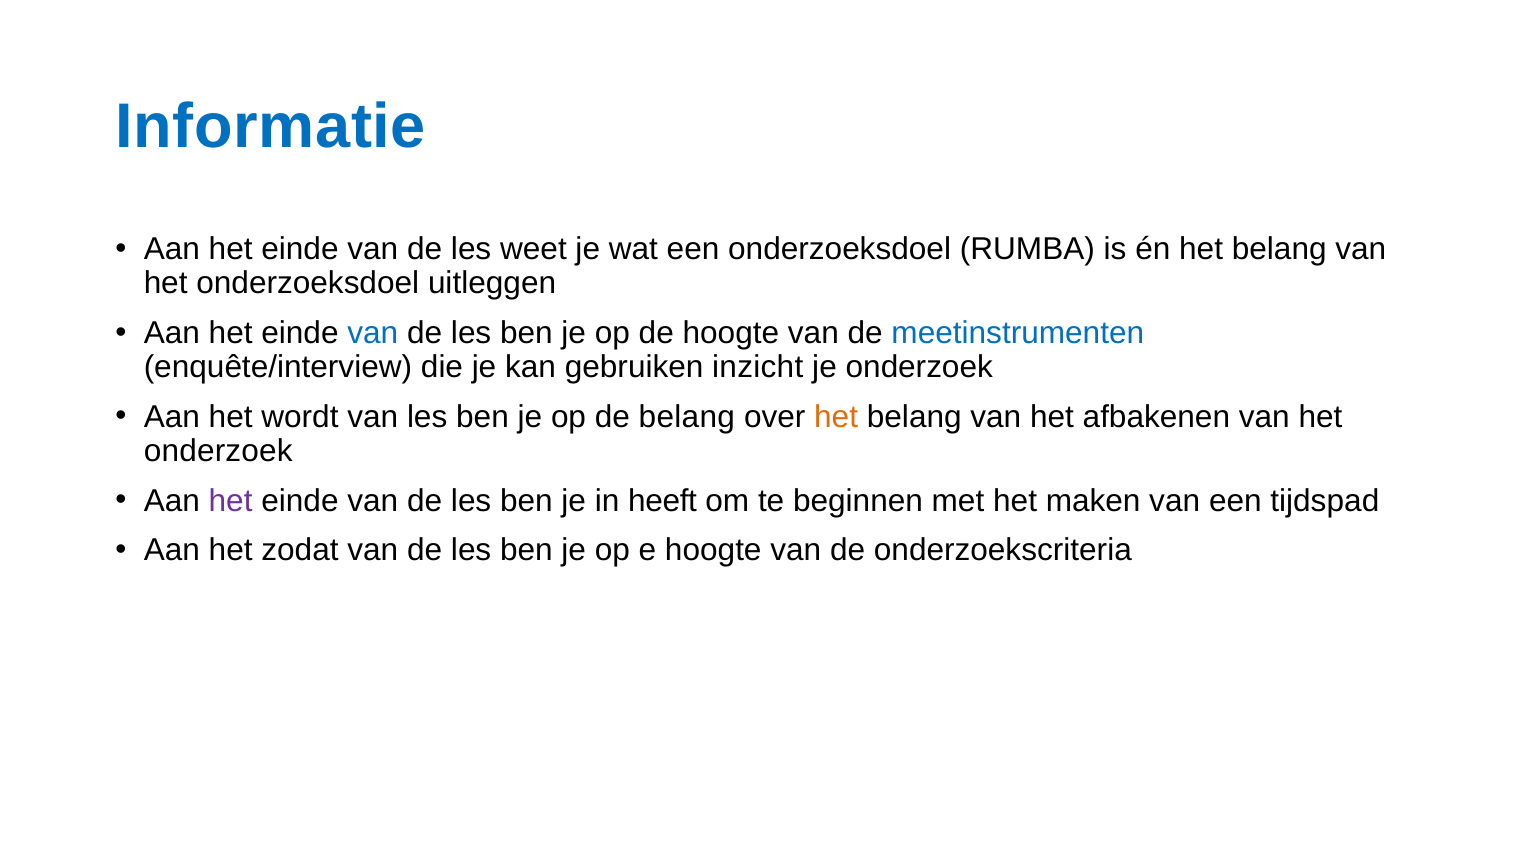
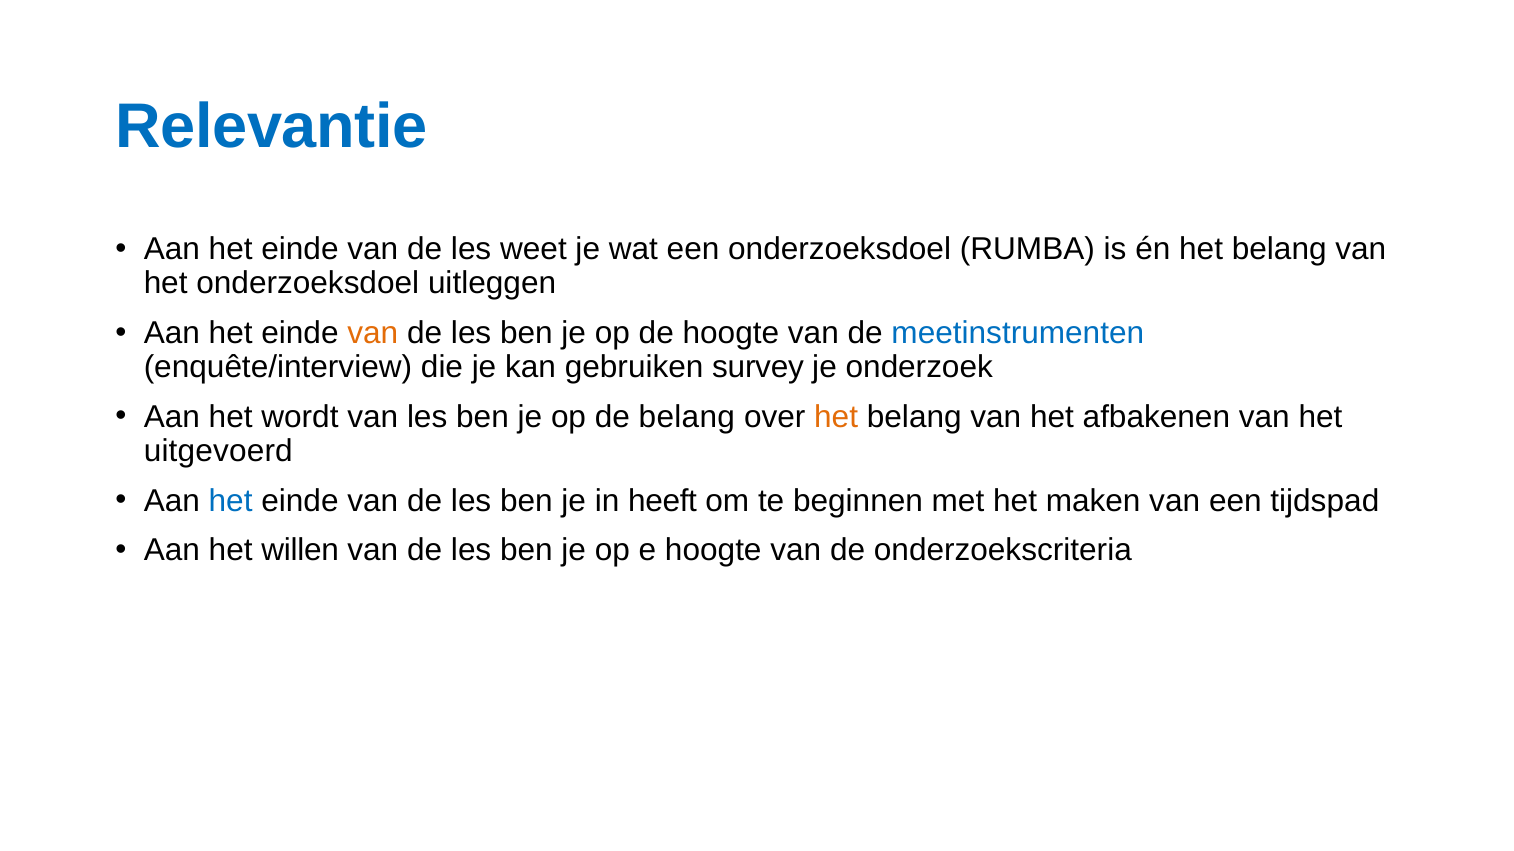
Informatie: Informatie -> Relevantie
van at (373, 333) colour: blue -> orange
inzicht: inzicht -> survey
onderzoek at (218, 451): onderzoek -> uitgevoerd
het at (231, 501) colour: purple -> blue
zodat: zodat -> willen
